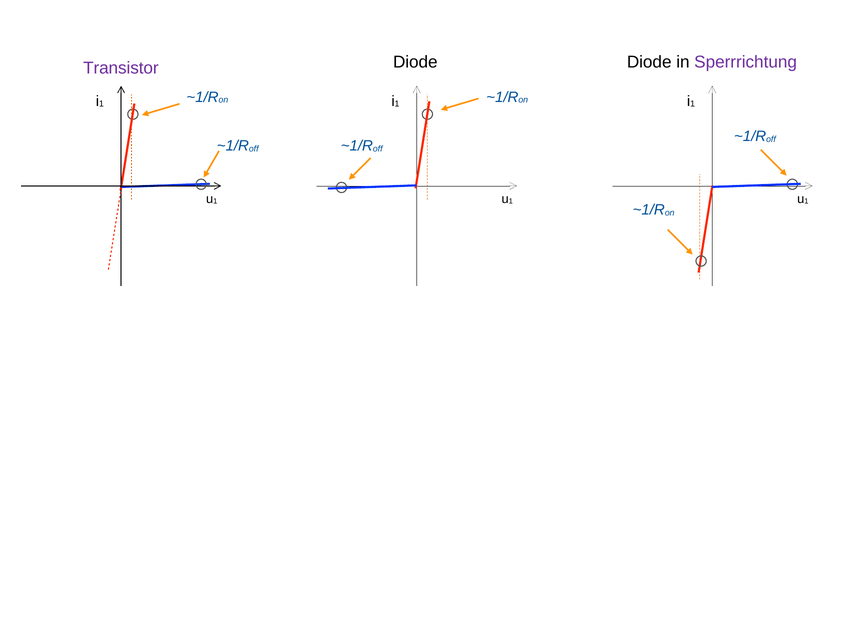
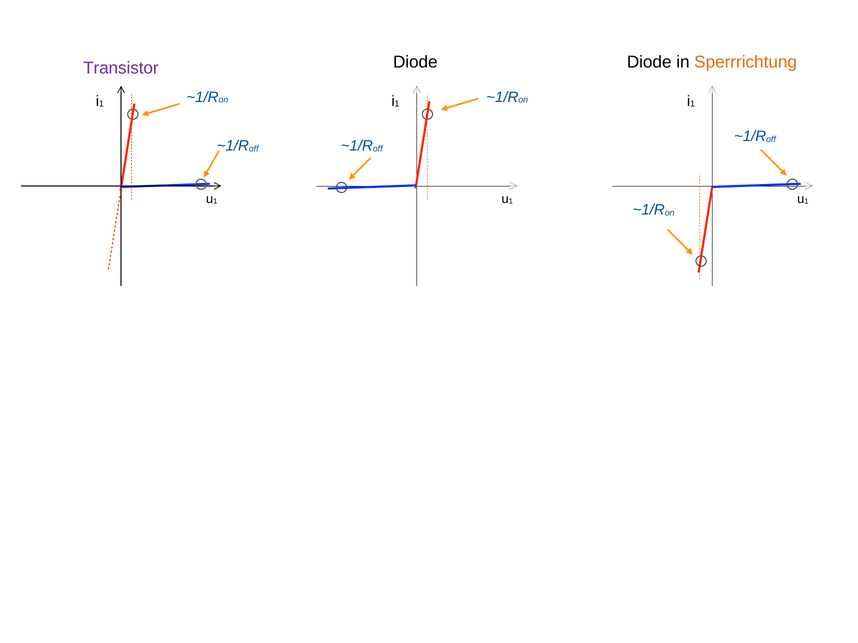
Sperrrichtung colour: purple -> orange
